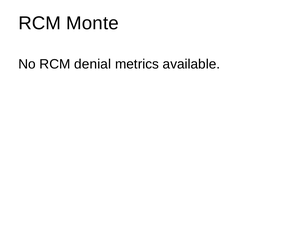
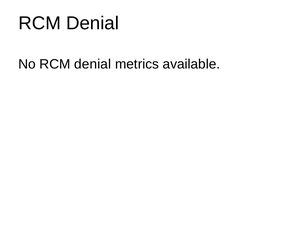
Monte at (92, 23): Monte -> Denial
